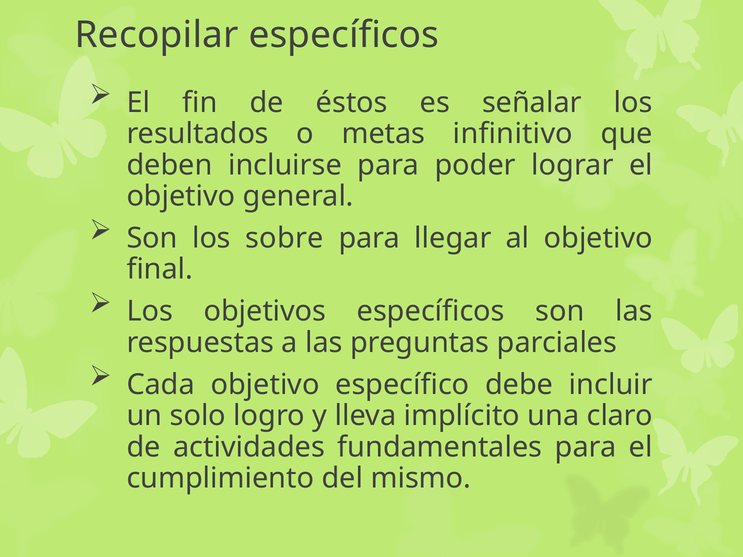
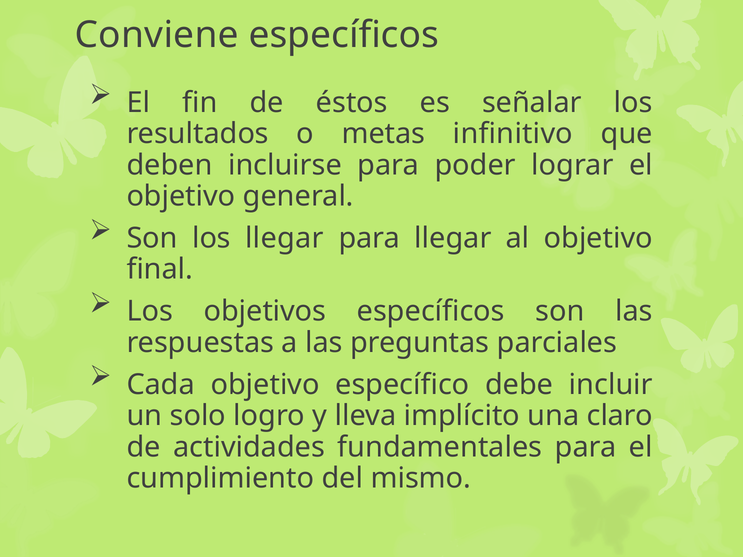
Recopilar: Recopilar -> Conviene
los sobre: sobre -> llegar
